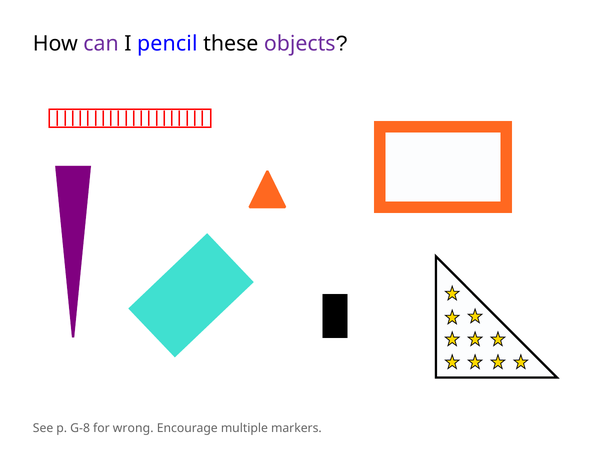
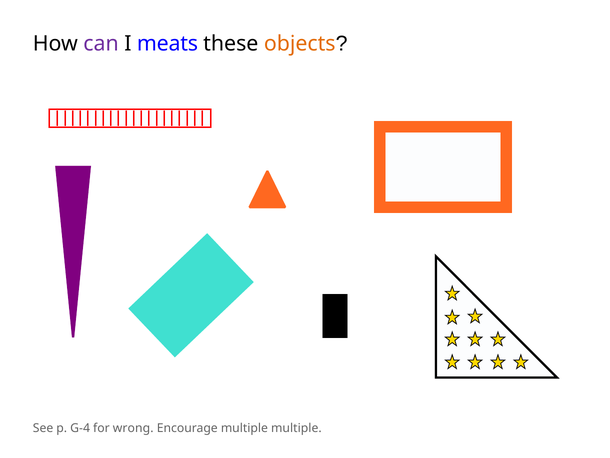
pencil: pencil -> meats
objects colour: purple -> orange
G-8: G-8 -> G-4
multiple markers: markers -> multiple
